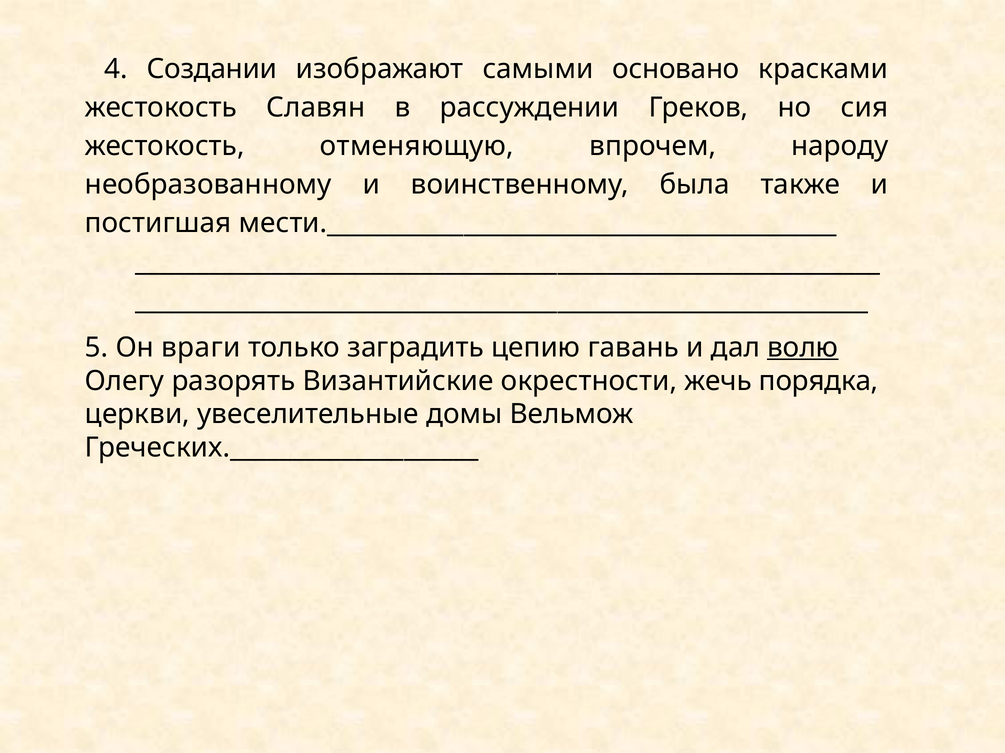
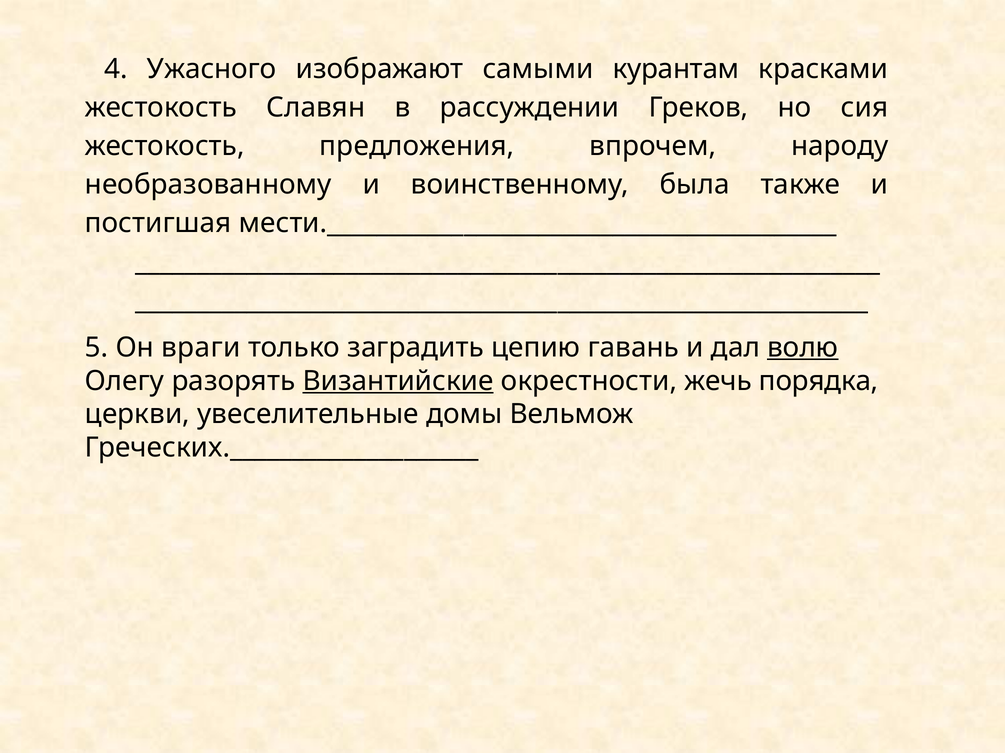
Создании: Создании -> Ужасного
основано: основано -> курантам
отменяющую: отменяющую -> предложения
Византийские underline: none -> present
